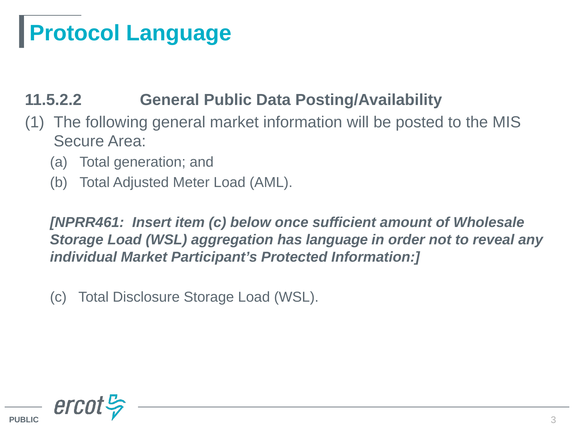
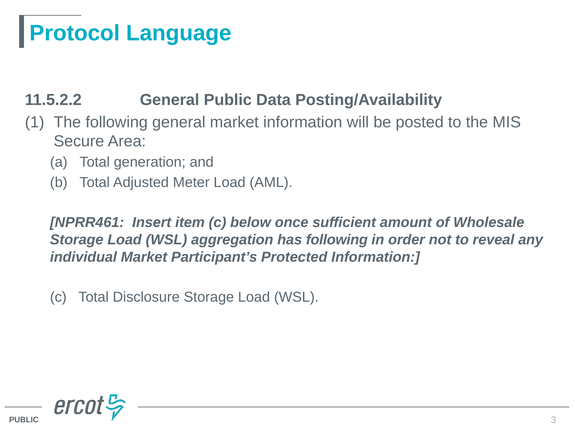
has language: language -> following
